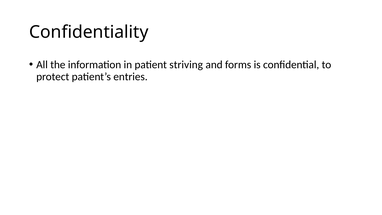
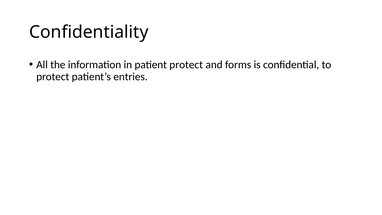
patient striving: striving -> protect
